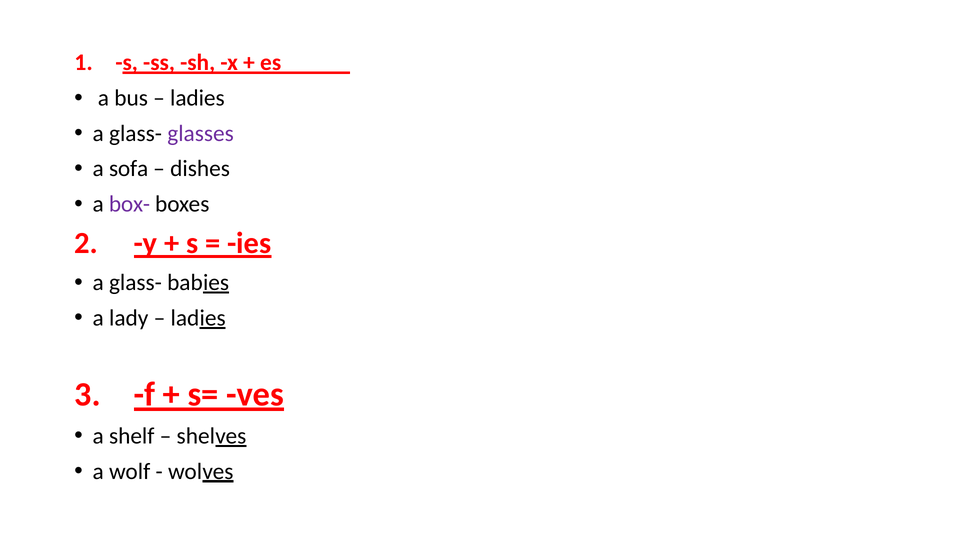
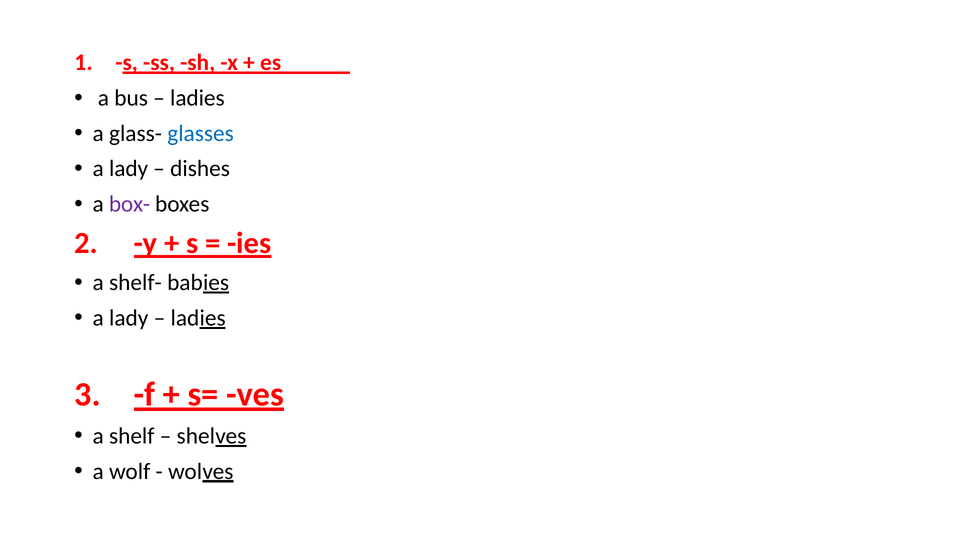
glasses colour: purple -> blue
sofa at (129, 169): sofa -> lady
glass- at (135, 283): glass- -> shelf-
